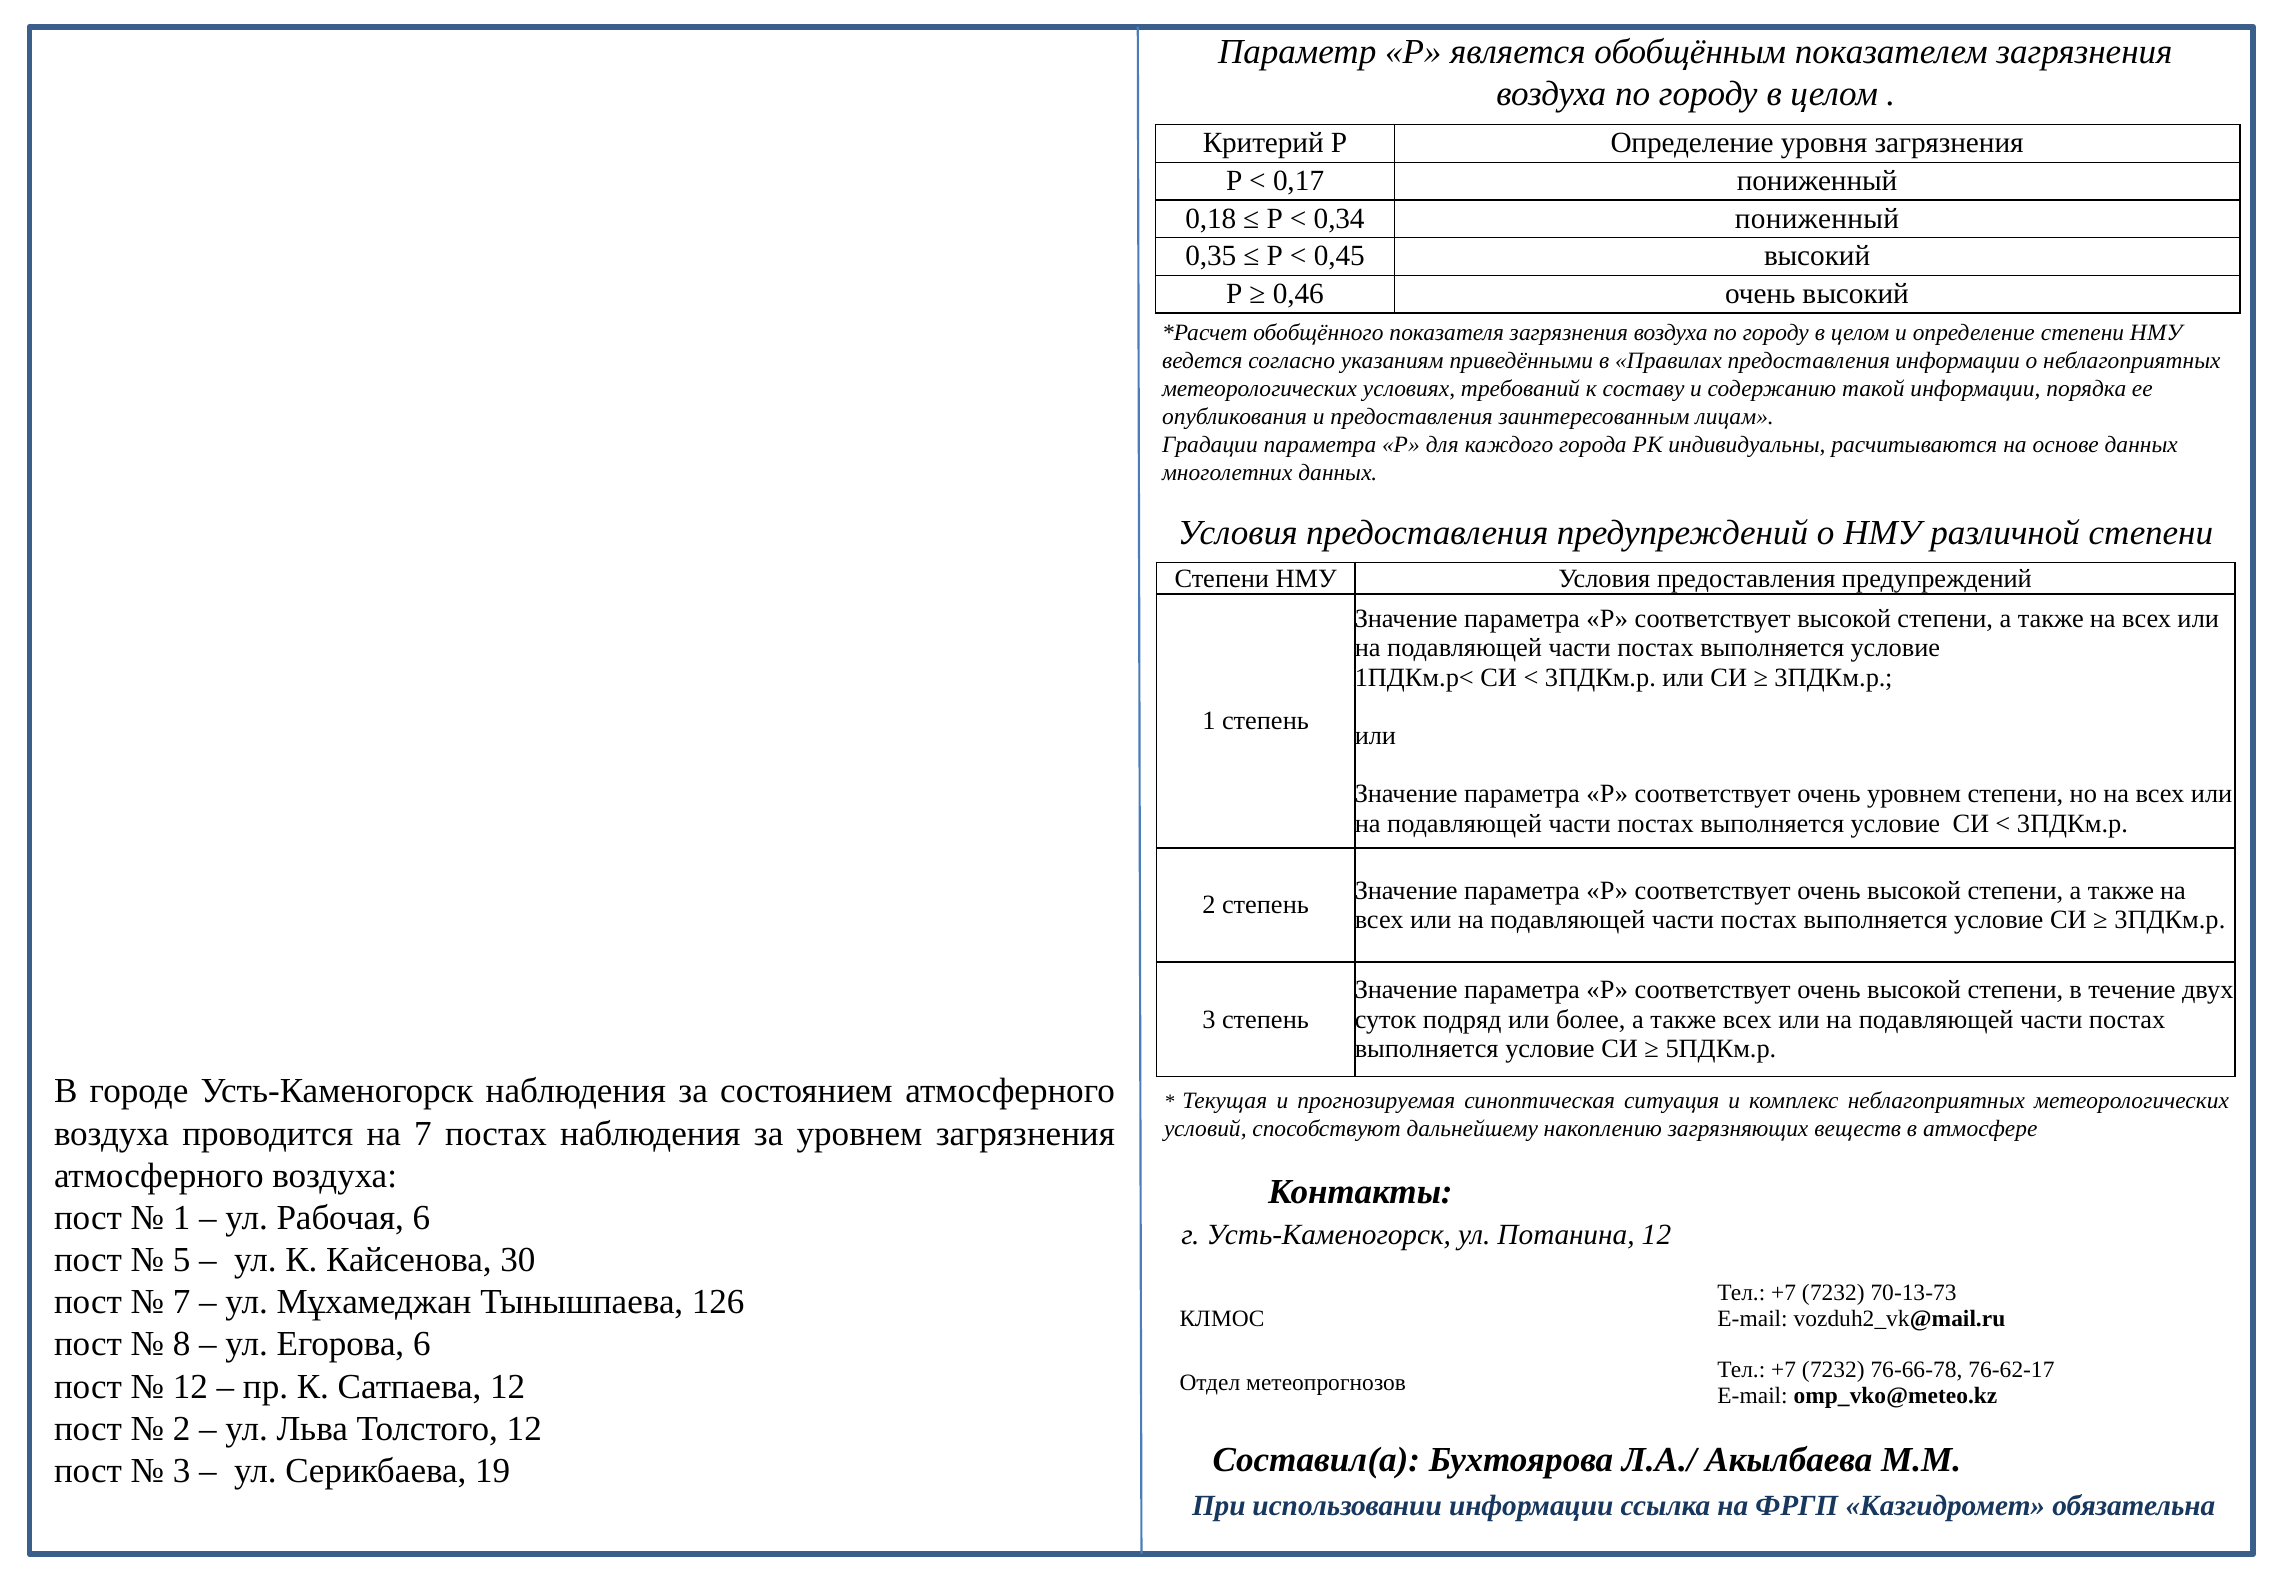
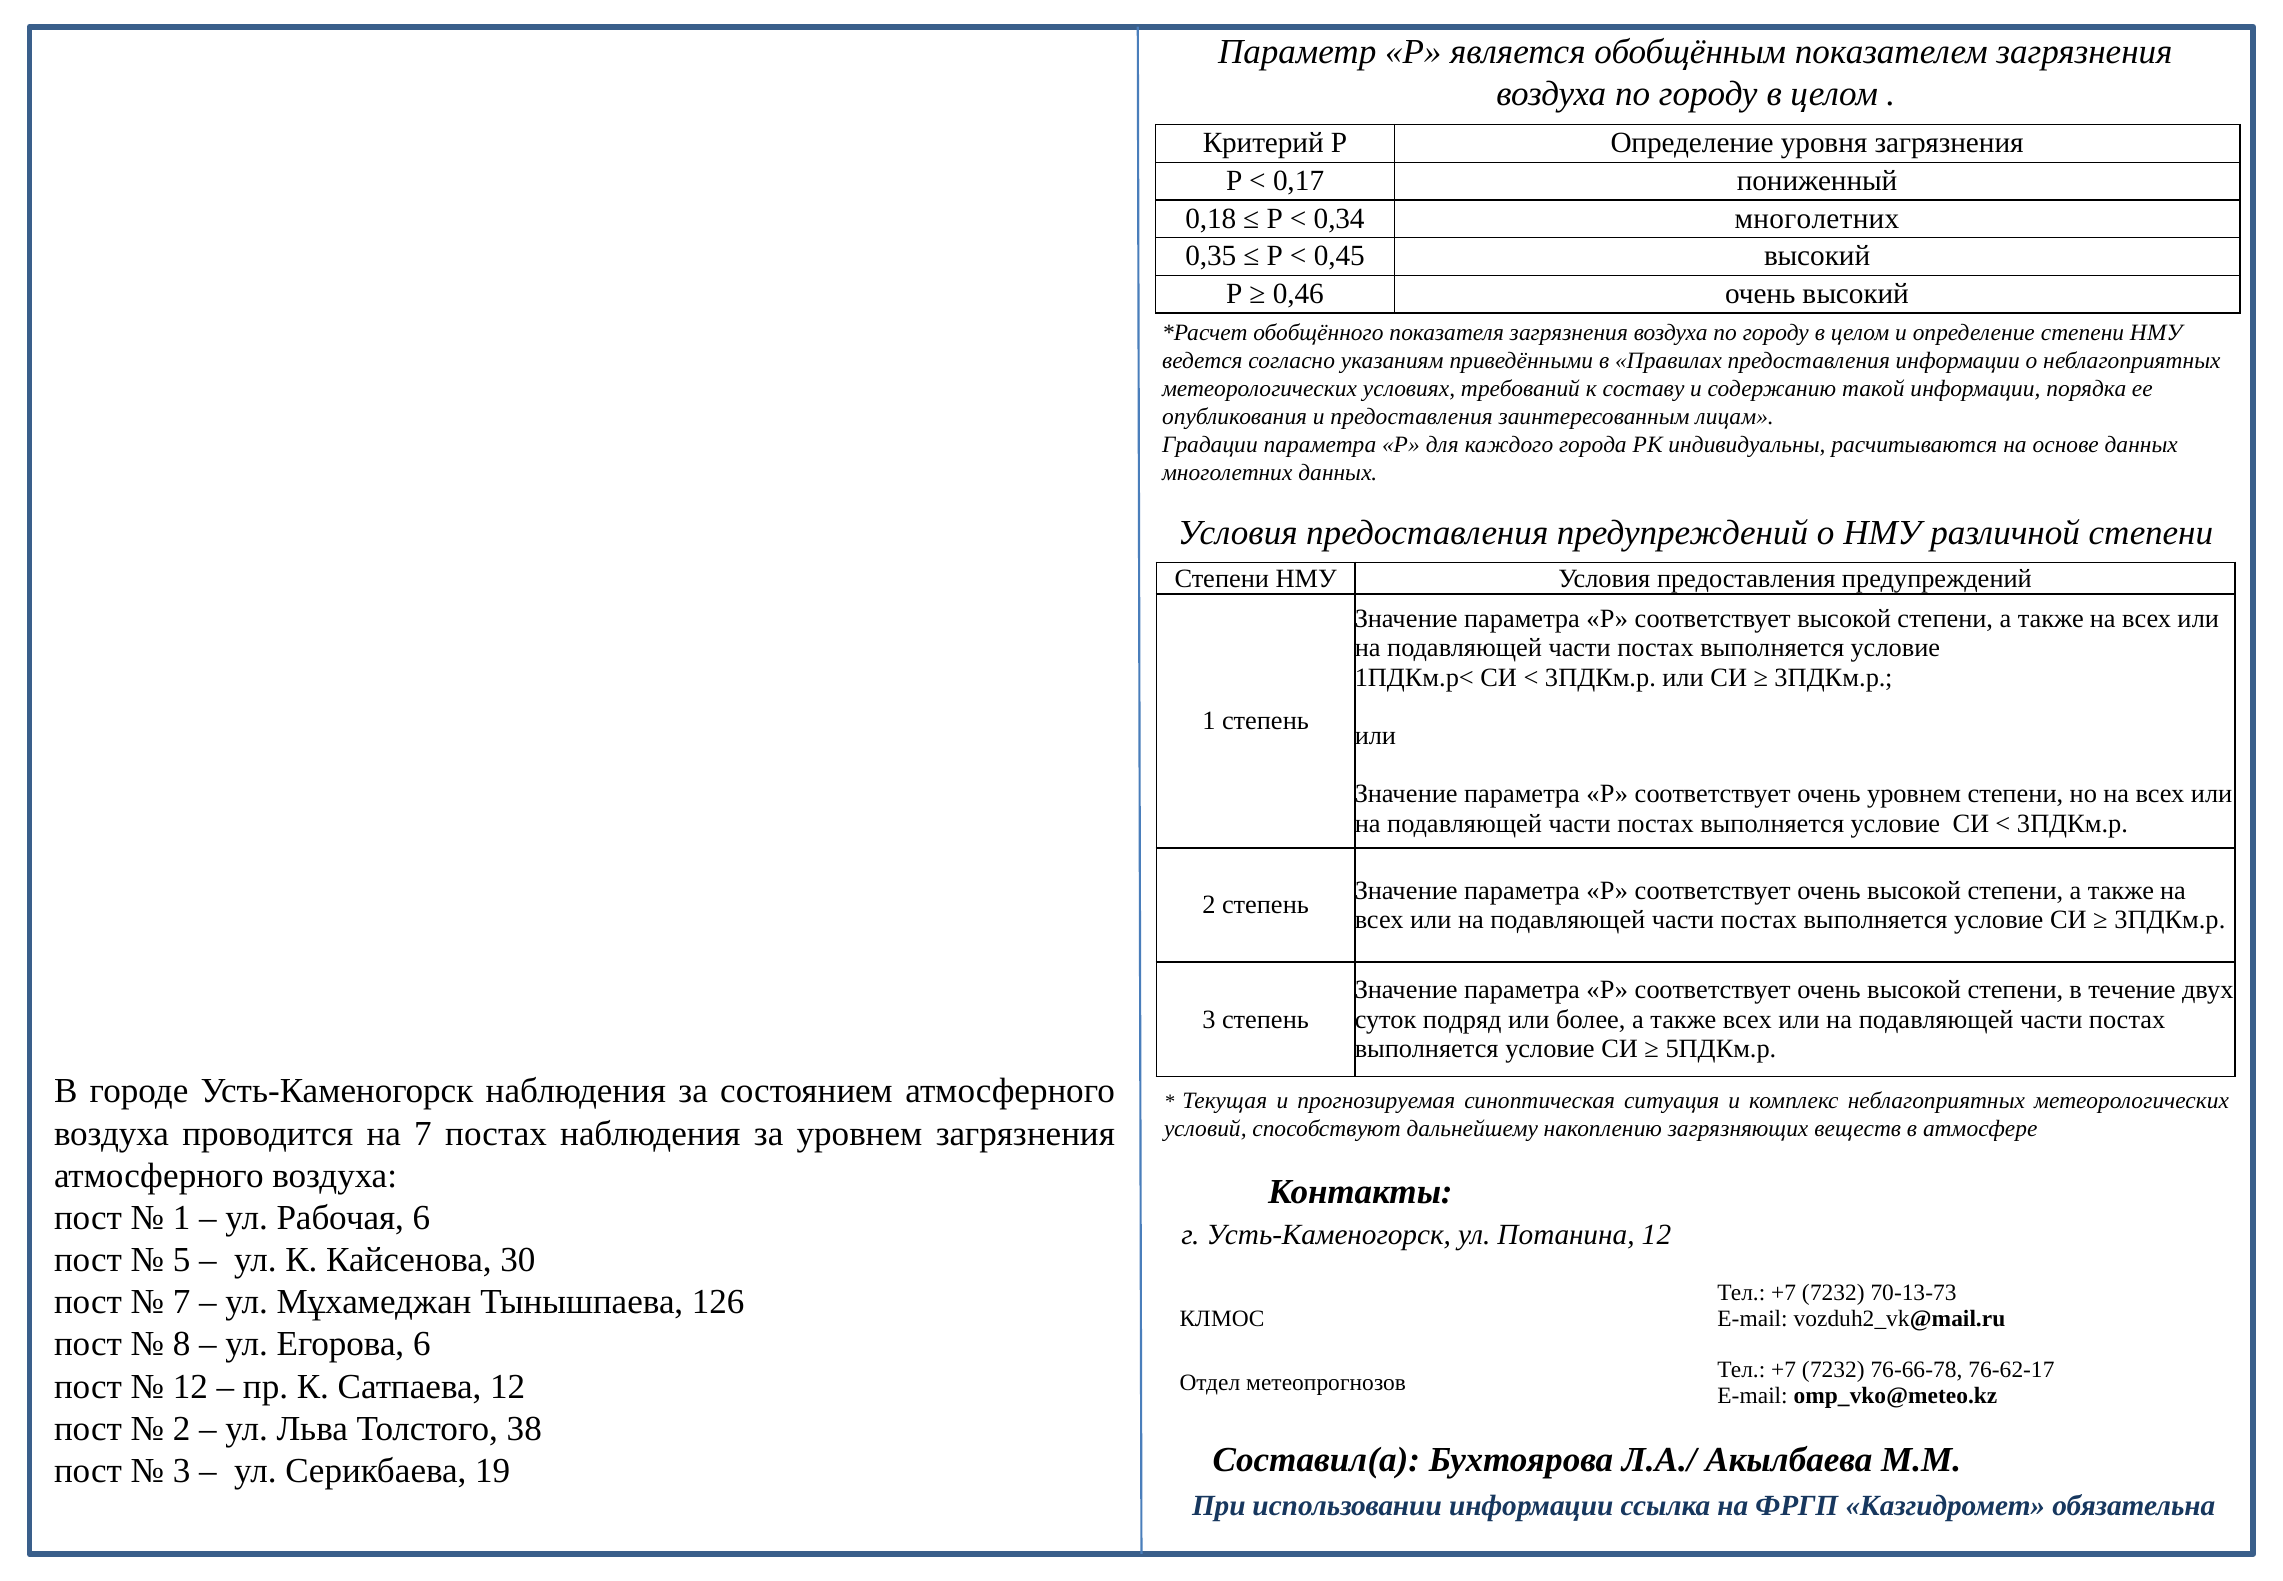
0,34 пониженный: пониженный -> многолетних
Толстого 12: 12 -> 38
